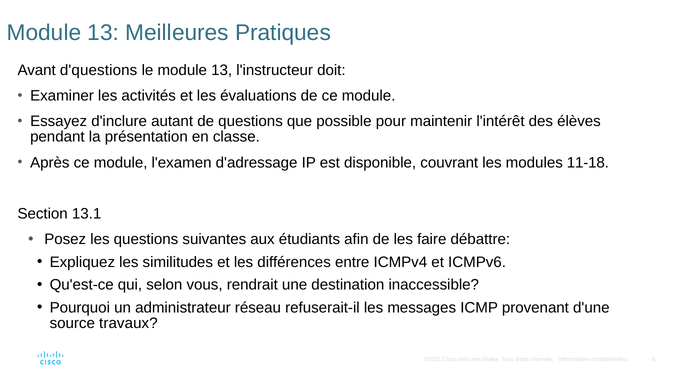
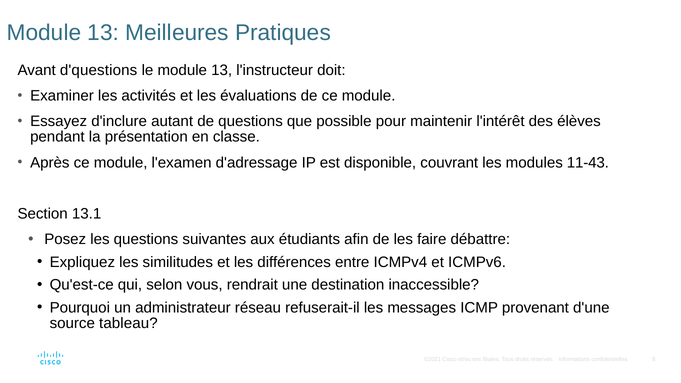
11-18: 11-18 -> 11-43
travaux: travaux -> tableau
